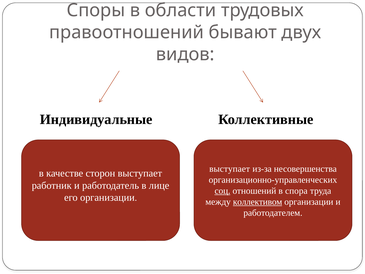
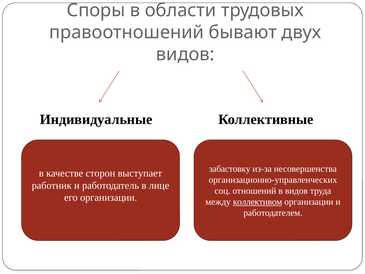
выступает at (230, 169): выступает -> забастовку
соц underline: present -> none
в спора: спора -> видов
